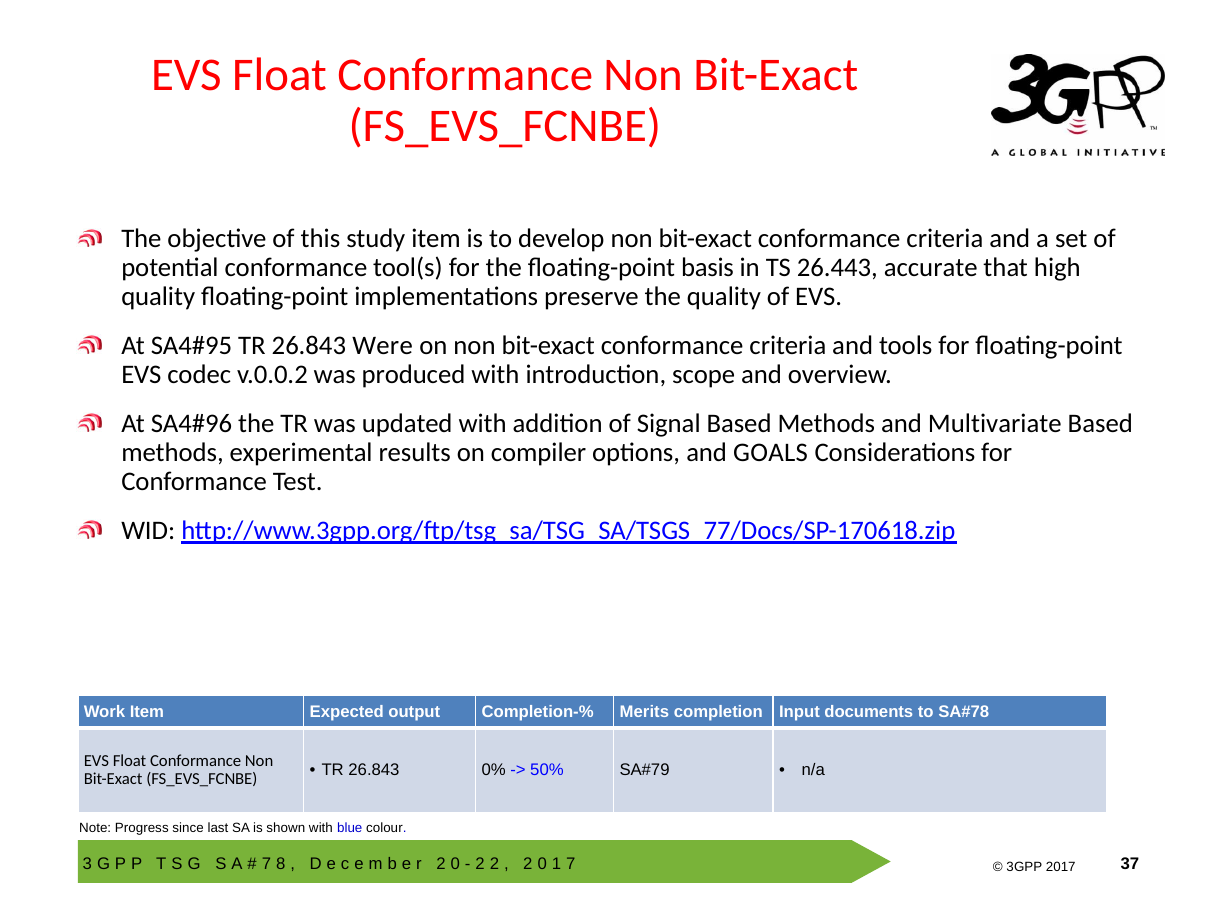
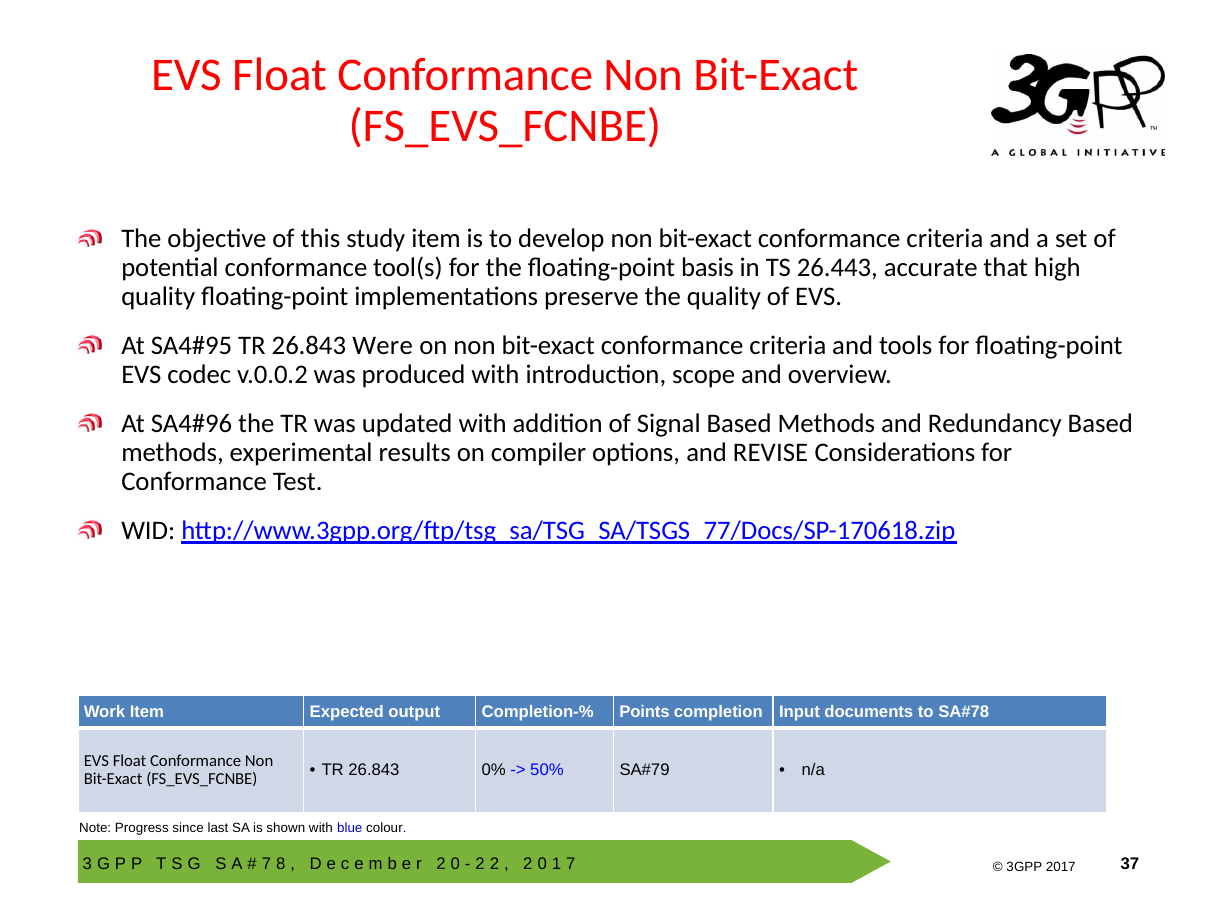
Multivariate: Multivariate -> Redundancy
GOALS: GOALS -> REVISE
Merits: Merits -> Points
